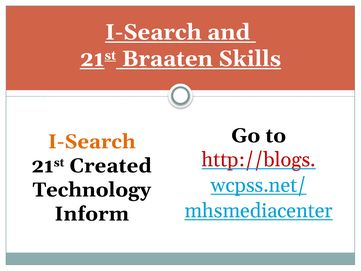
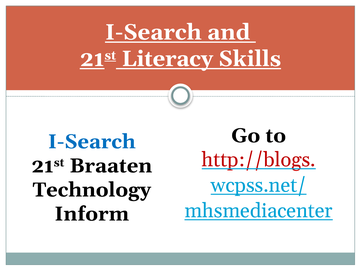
Braaten: Braaten -> Literacy
I-Search at (92, 142) colour: orange -> blue
Created: Created -> Braaten
